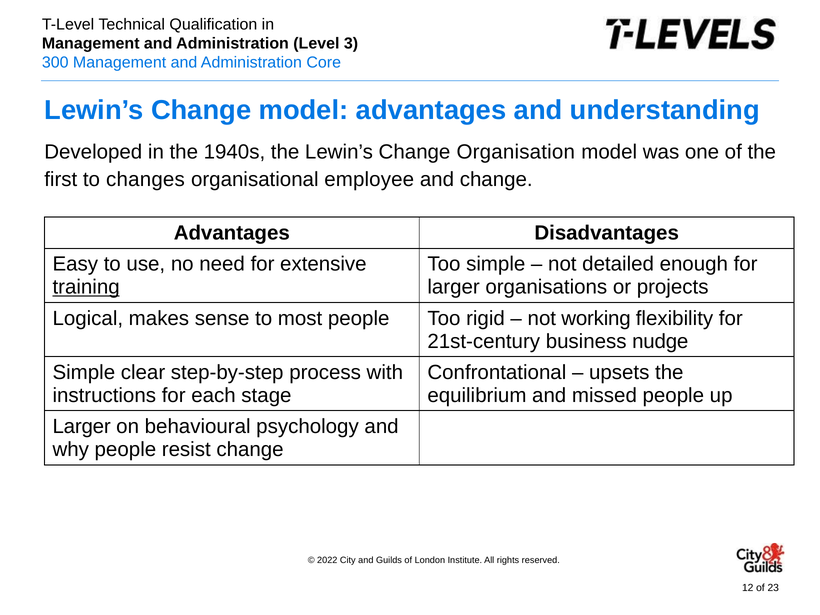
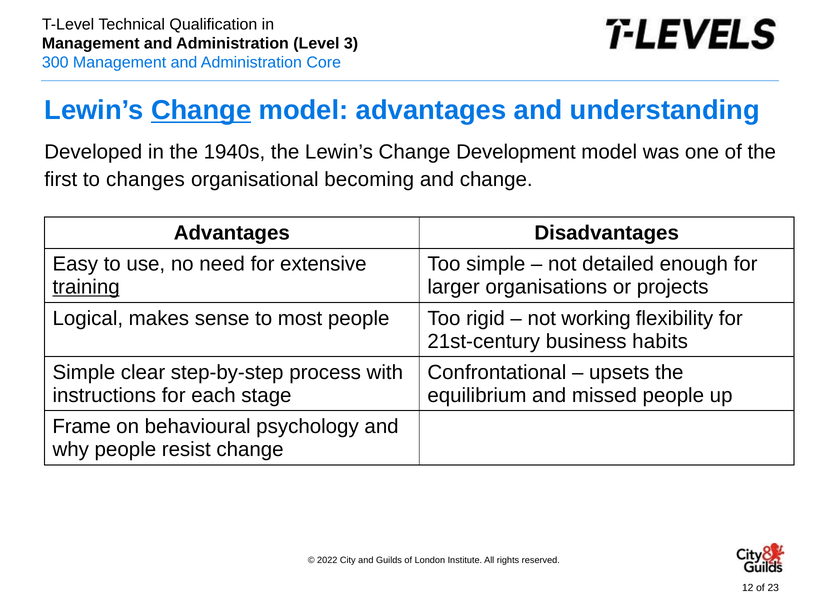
Change at (201, 110) underline: none -> present
Organisation: Organisation -> Development
employee: employee -> becoming
nudge: nudge -> habits
Larger at (82, 427): Larger -> Frame
